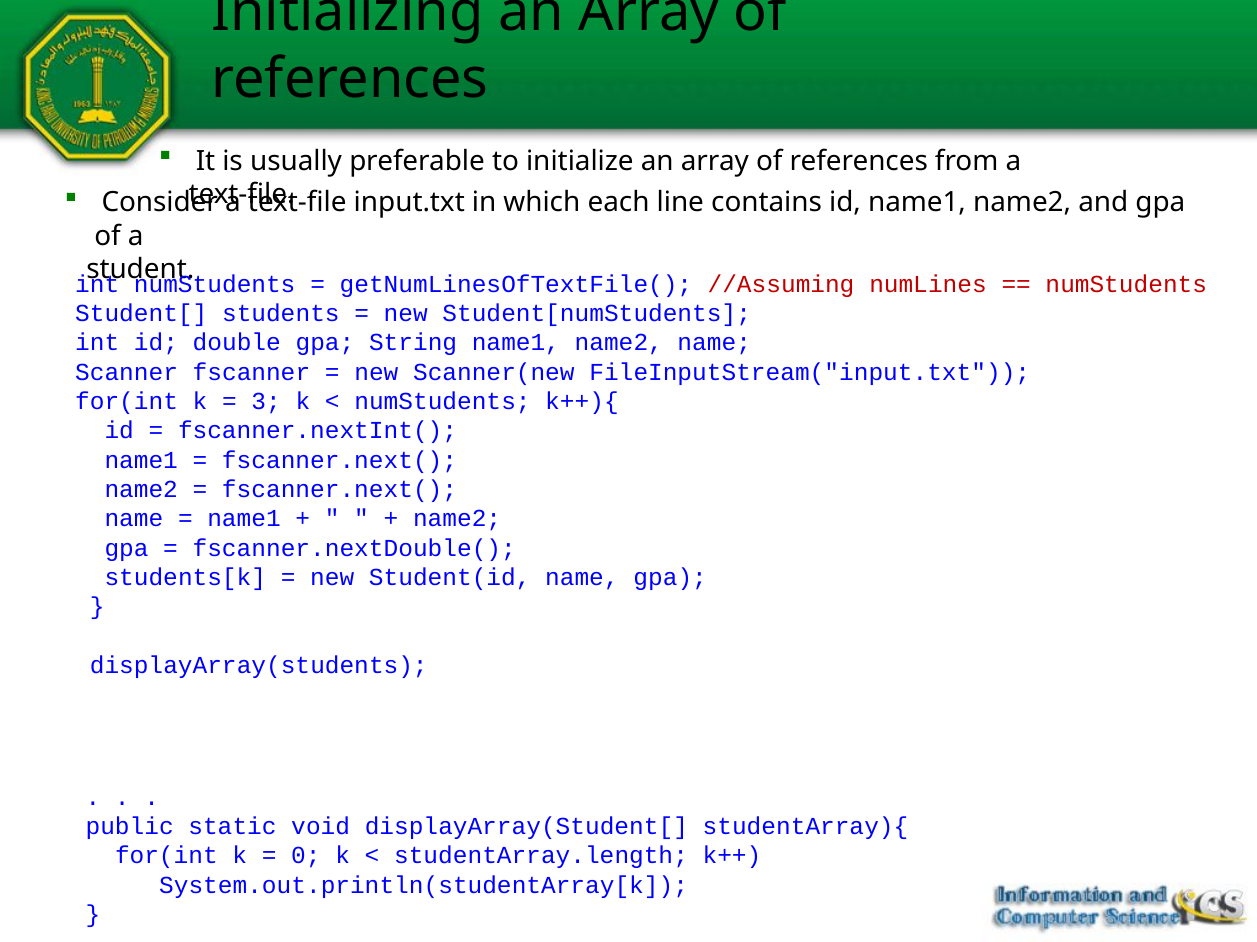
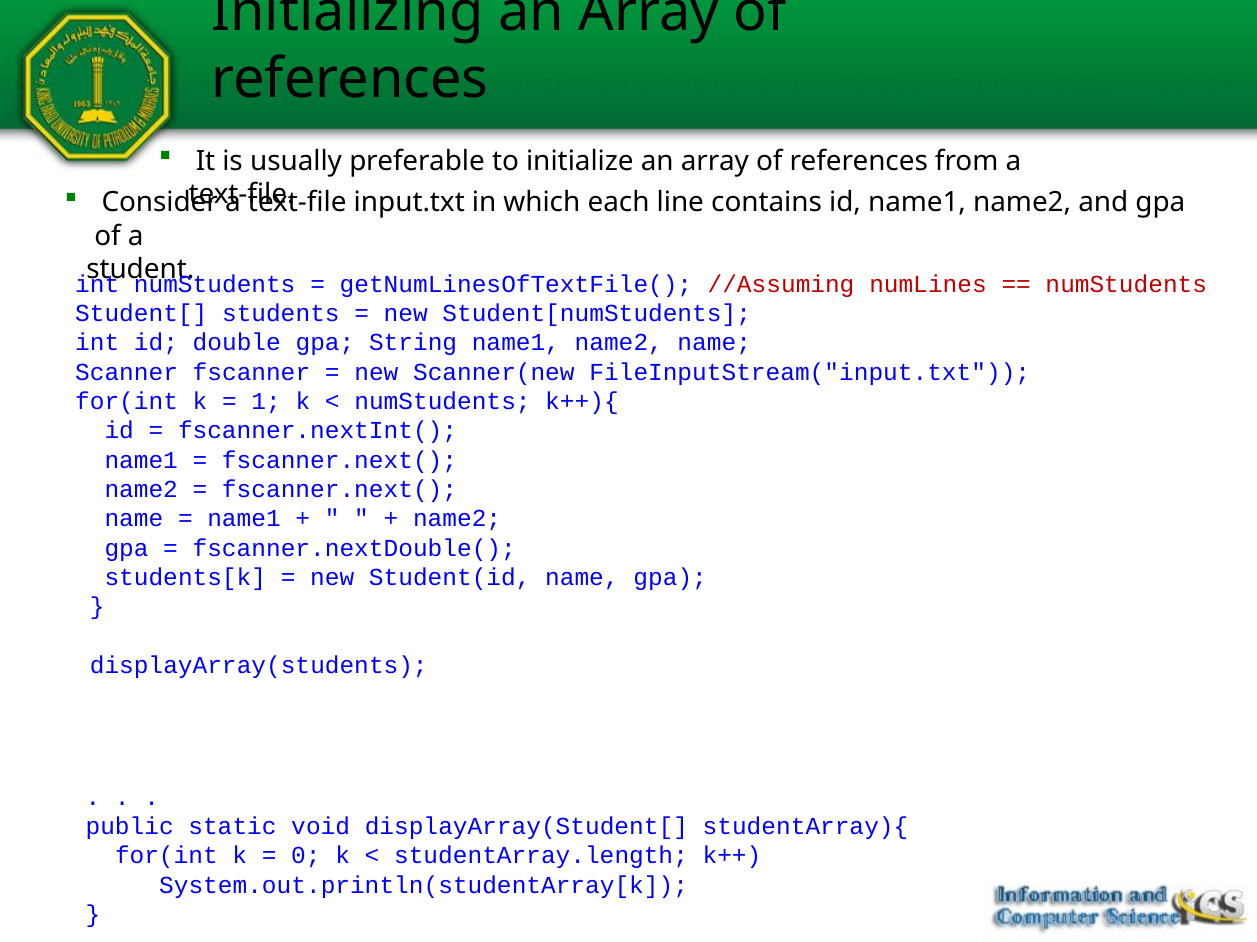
3: 3 -> 1
